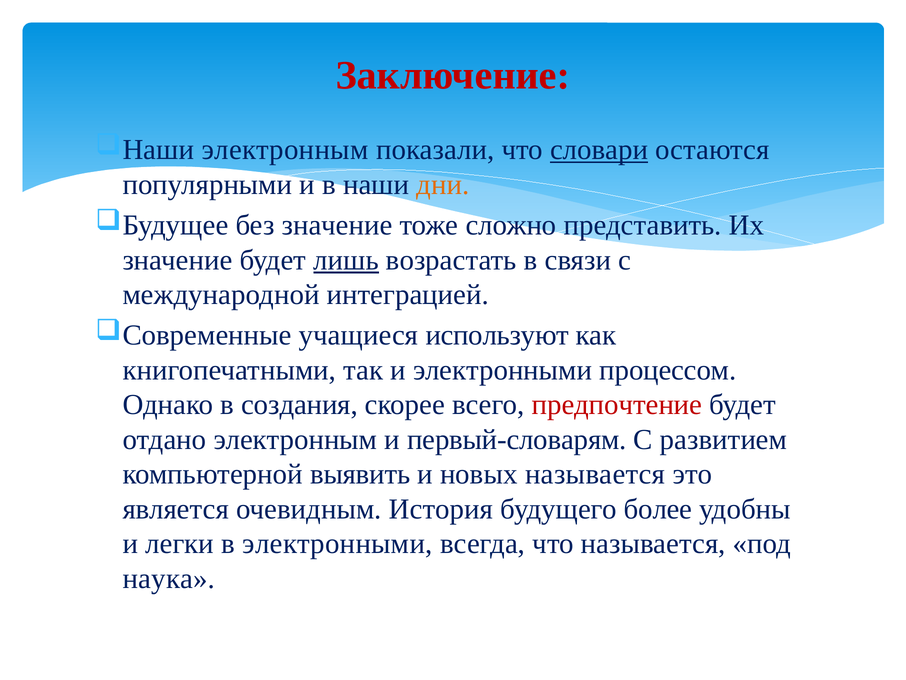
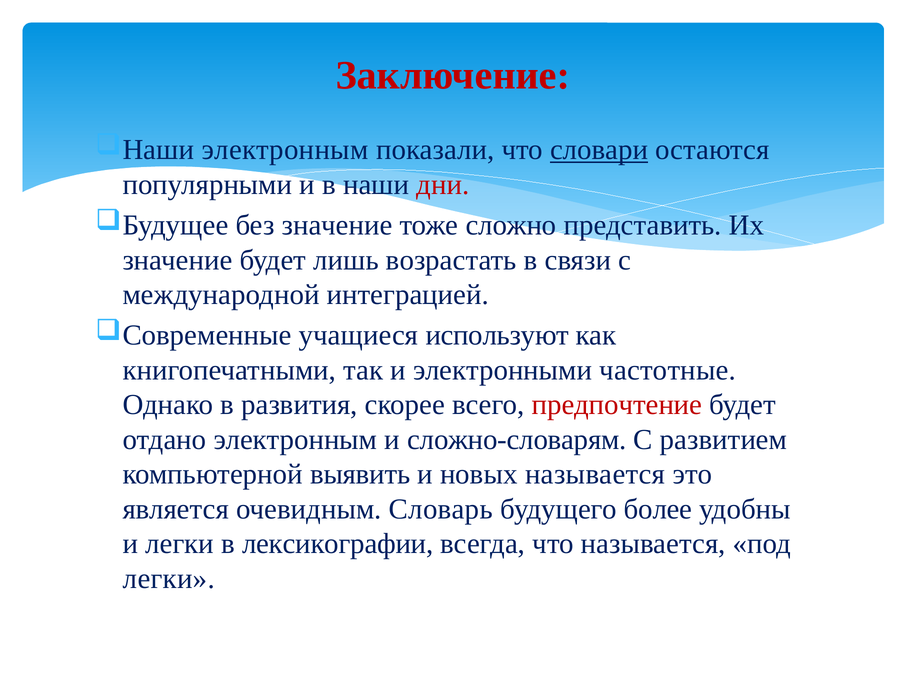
дни colour: orange -> red
лишь underline: present -> none
процессом: процессом -> частотные
создания: создания -> развития
первый-словарям: первый-словарям -> сложно-словарям
История: История -> Словарь
в электронными: электронными -> лексикографии
наука at (169, 578): наука -> легки
